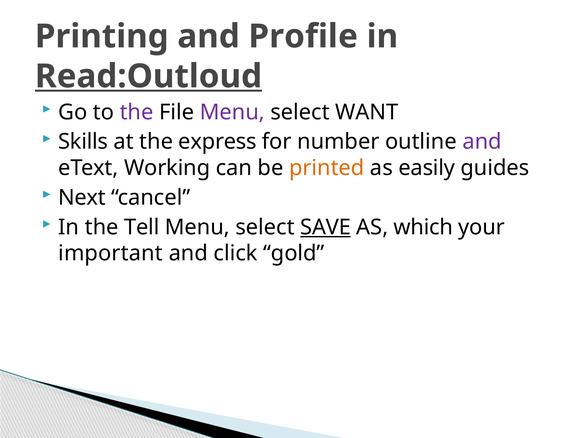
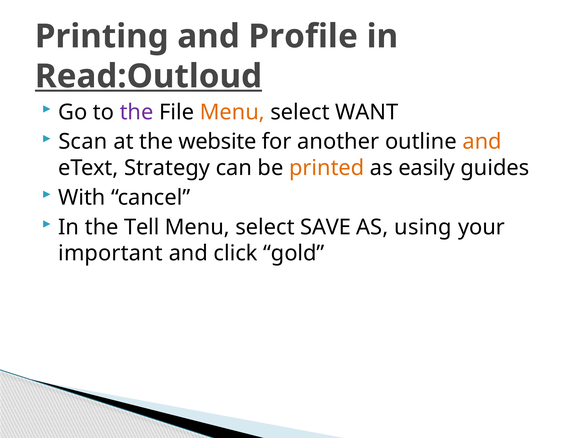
Menu at (232, 112) colour: purple -> orange
Skills: Skills -> Scan
express: express -> website
number: number -> another
and at (482, 141) colour: purple -> orange
Working: Working -> Strategy
Next: Next -> With
SAVE underline: present -> none
which: which -> using
